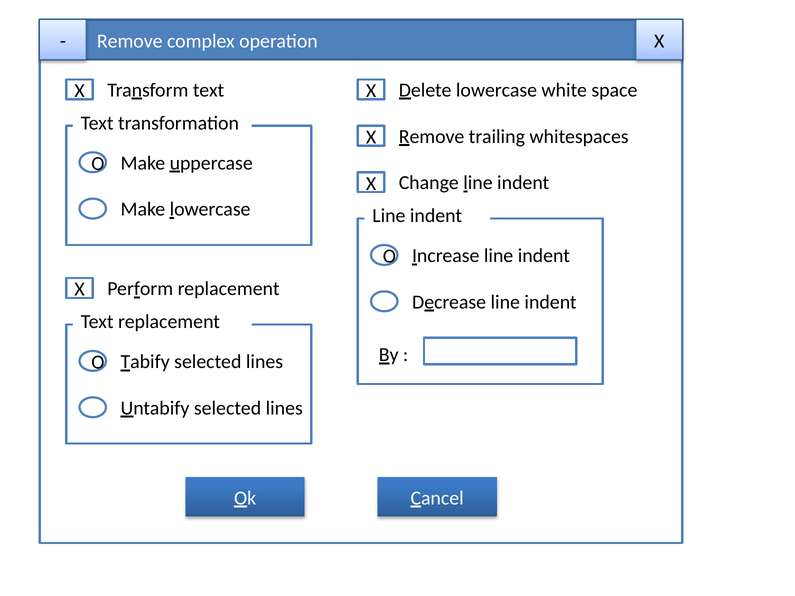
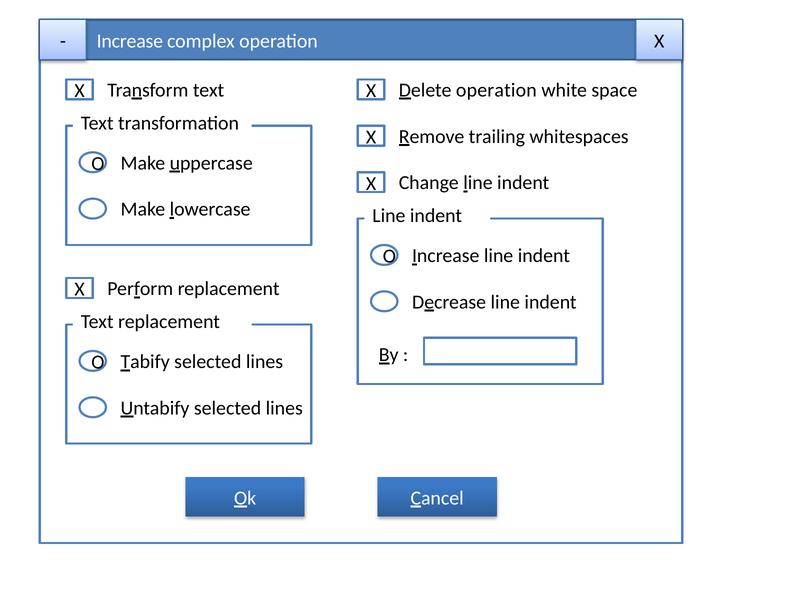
Remove at (130, 41): Remove -> Increase
Delete lowercase: lowercase -> operation
